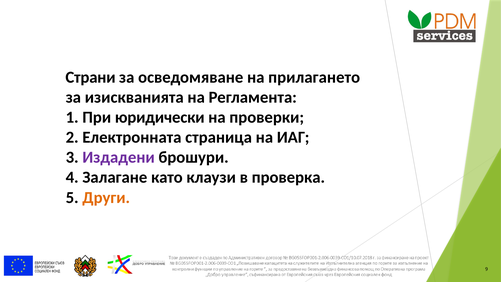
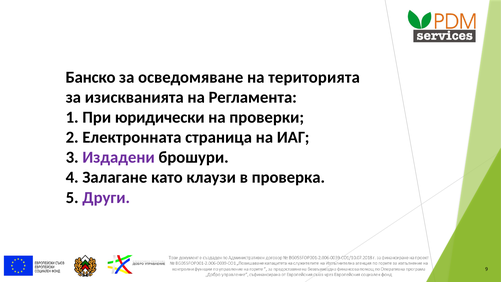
Страни: Страни -> Банско
прилагането: прилагането -> територията
Други colour: orange -> purple
